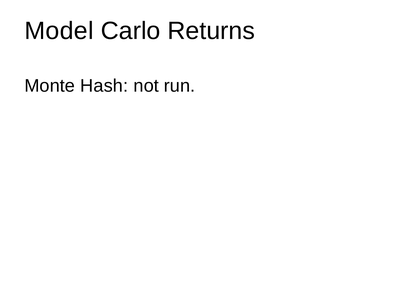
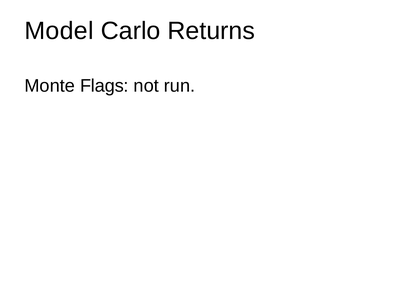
Hash: Hash -> Flags
